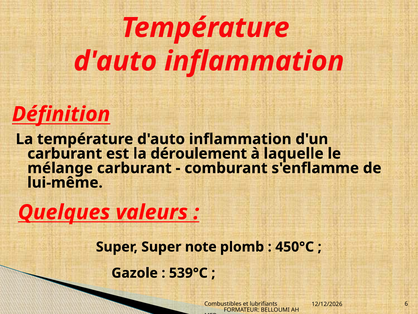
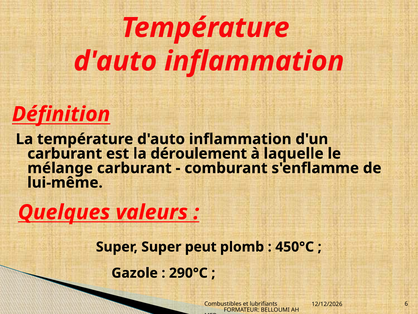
note: note -> peut
539°C: 539°C -> 290°C
